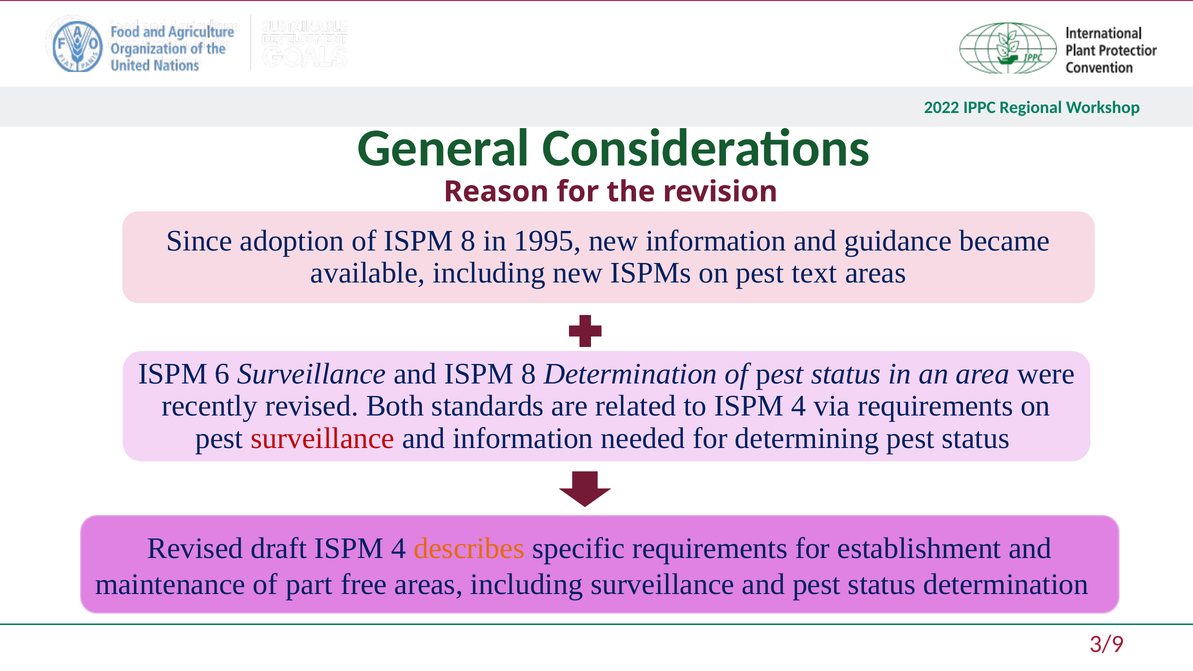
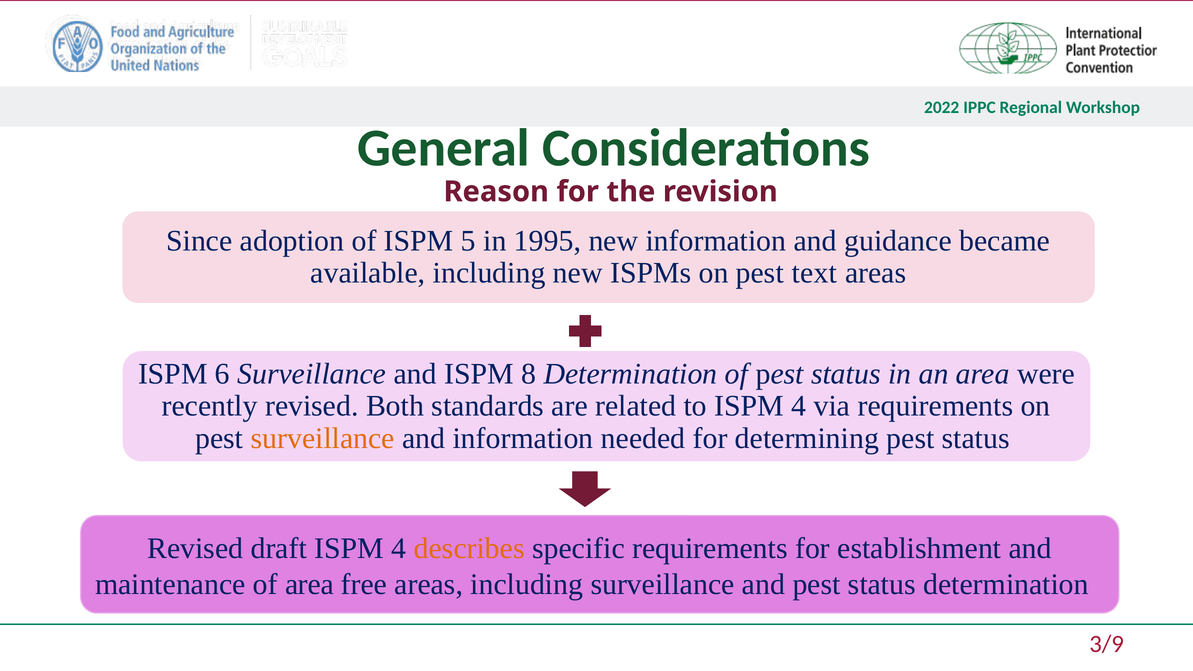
of ISPM 8: 8 -> 5
surveillance at (323, 438) colour: red -> orange
of part: part -> area
